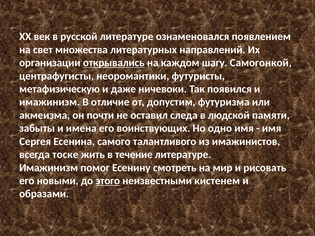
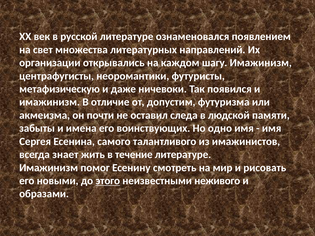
открывались underline: present -> none
шагу Самогонкой: Самогонкой -> Имажинизм
тоске: тоске -> знает
кистенем: кистенем -> неживого
